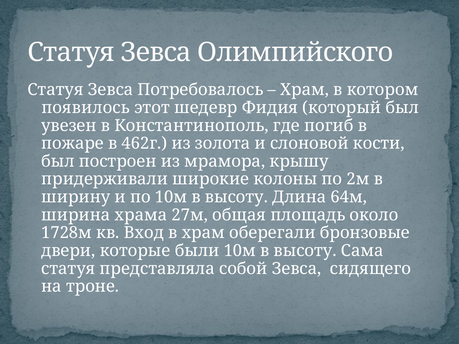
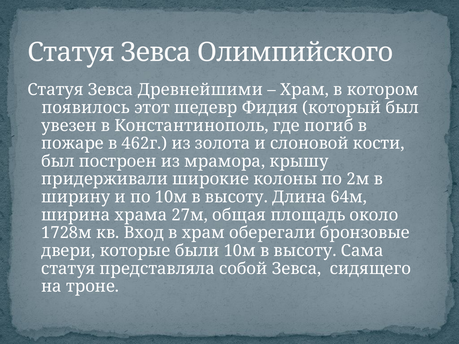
Потребовалось: Потребовалось -> Древнейшими
